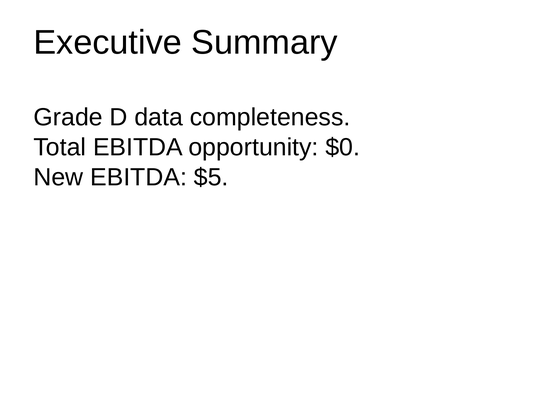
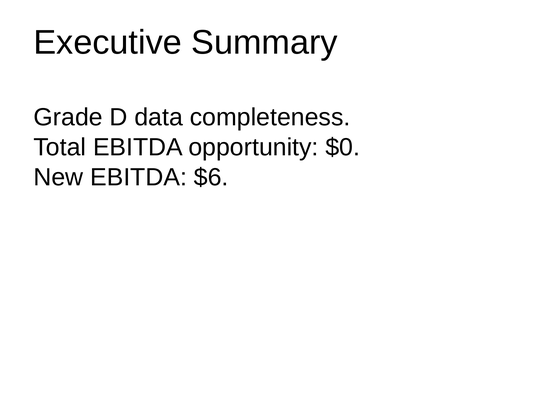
$5: $5 -> $6
